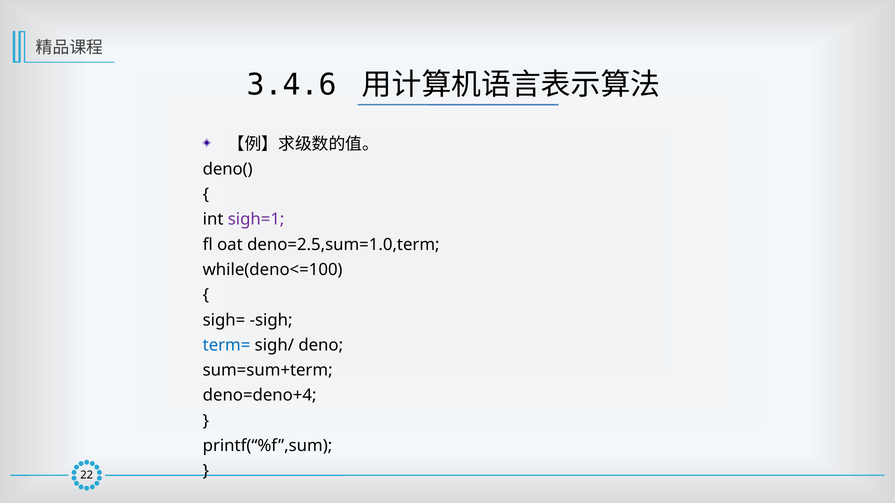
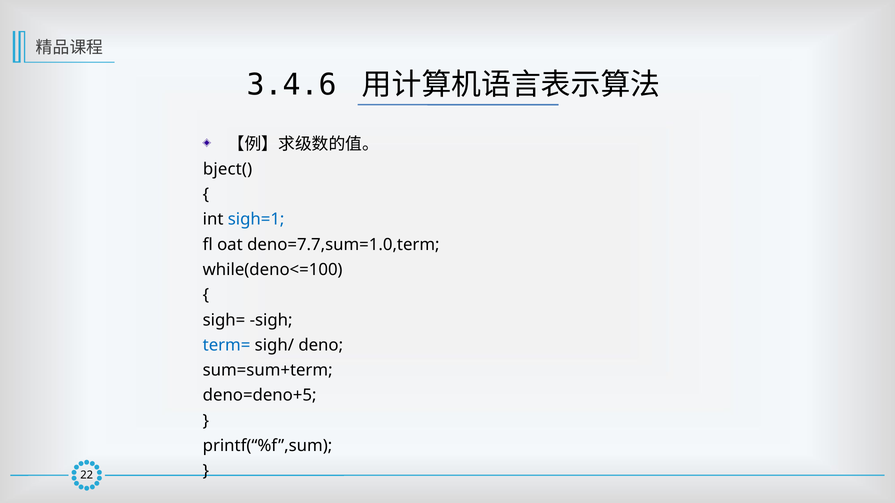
deno(: deno( -> bject(
sigh=1 colour: purple -> blue
deno=2.5,sum=1.0,term: deno=2.5,sum=1.0,term -> deno=7.7,sum=1.0,term
deno=deno+4: deno=deno+4 -> deno=deno+5
